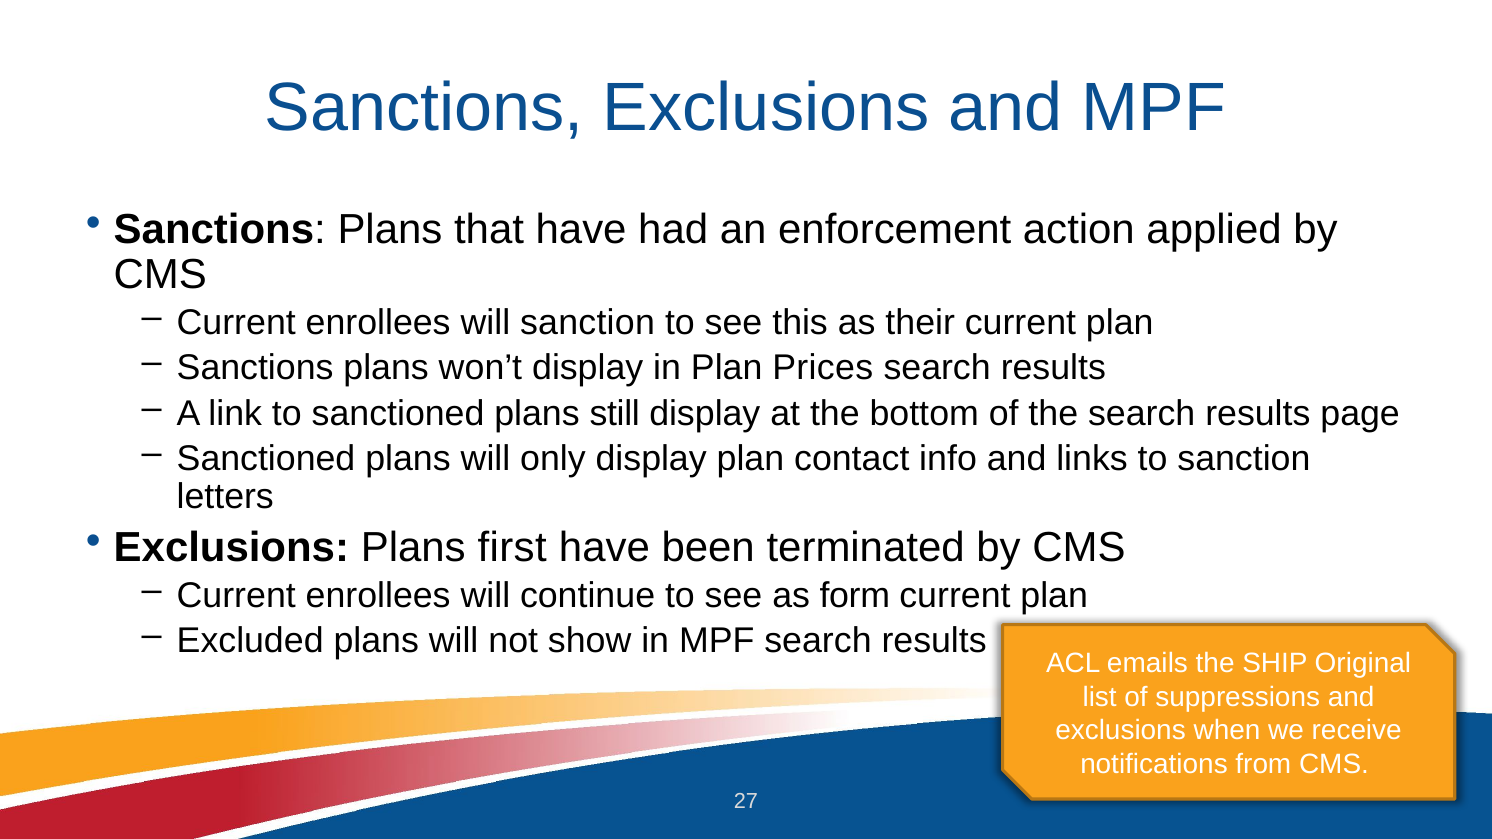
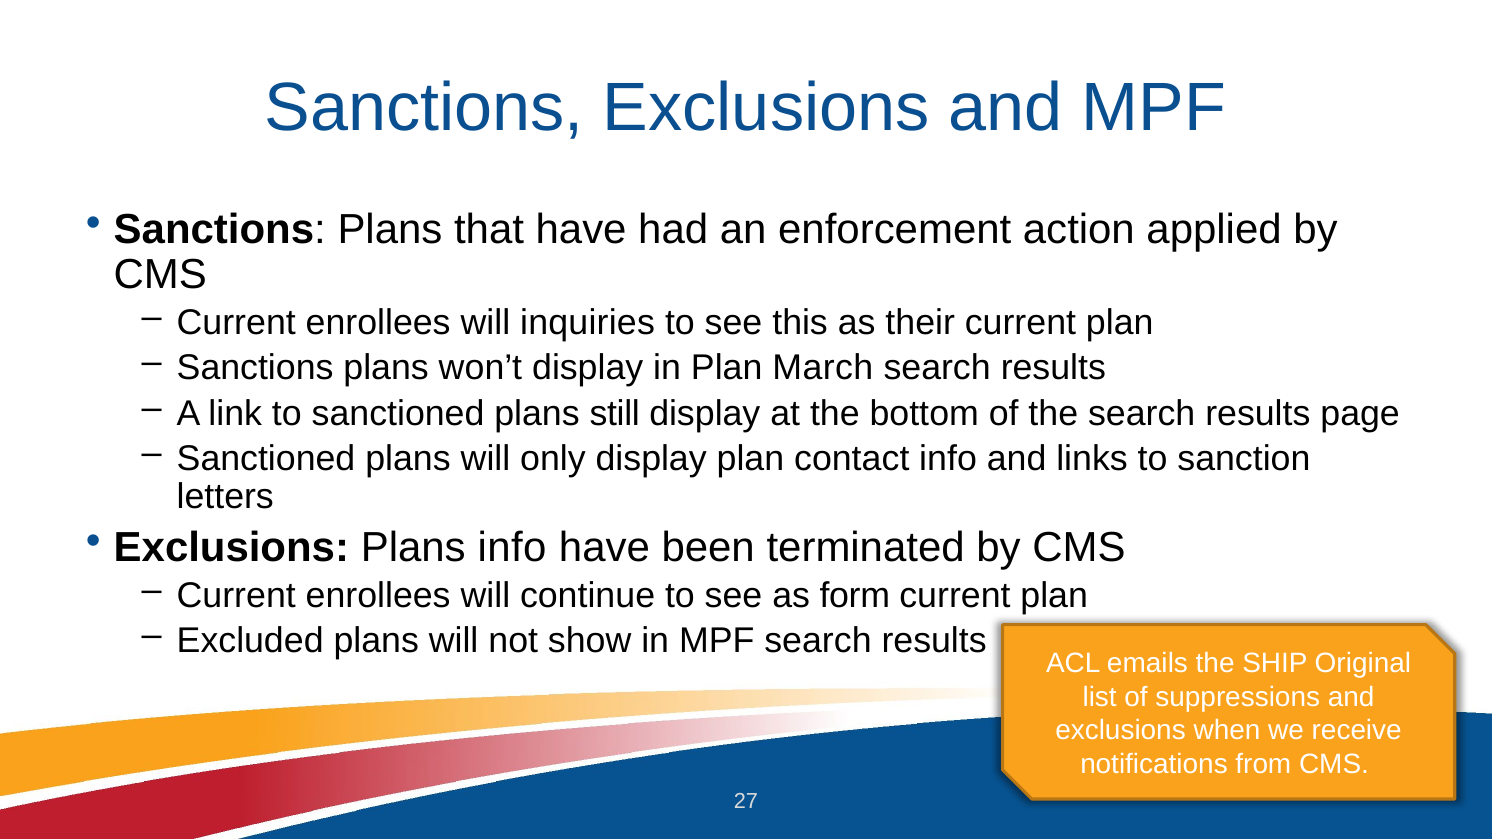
will sanction: sanction -> inquiries
Prices: Prices -> March
Plans first: first -> info
